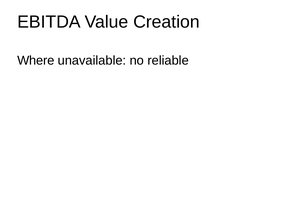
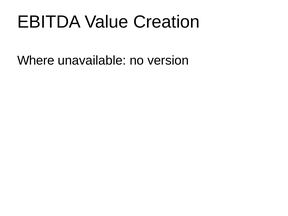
reliable: reliable -> version
